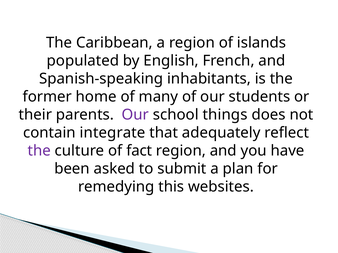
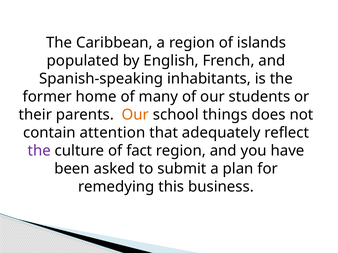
Our at (135, 115) colour: purple -> orange
integrate: integrate -> attention
websites: websites -> business
